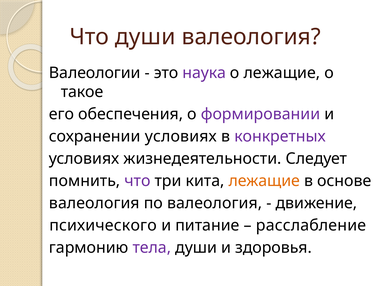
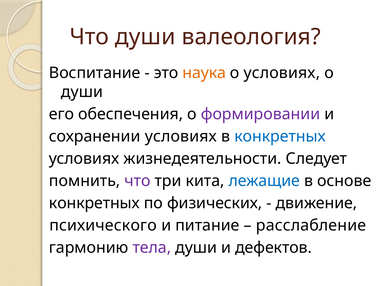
Валеологии: Валеологии -> Воспитание
наука colour: purple -> orange
о лежащие: лежащие -> условиях
такое at (82, 92): такое -> души
конкретных at (280, 137) colour: purple -> blue
лежащие at (264, 181) colour: orange -> blue
валеология at (94, 204): валеология -> конкретных
по валеология: валеология -> физических
здоровья: здоровья -> дефектов
